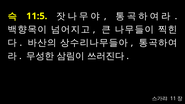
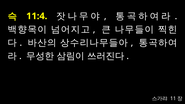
11:5: 11:5 -> 11:4
